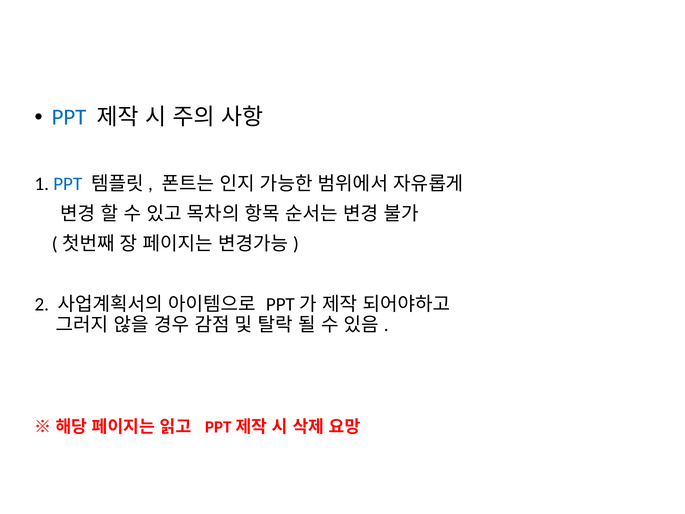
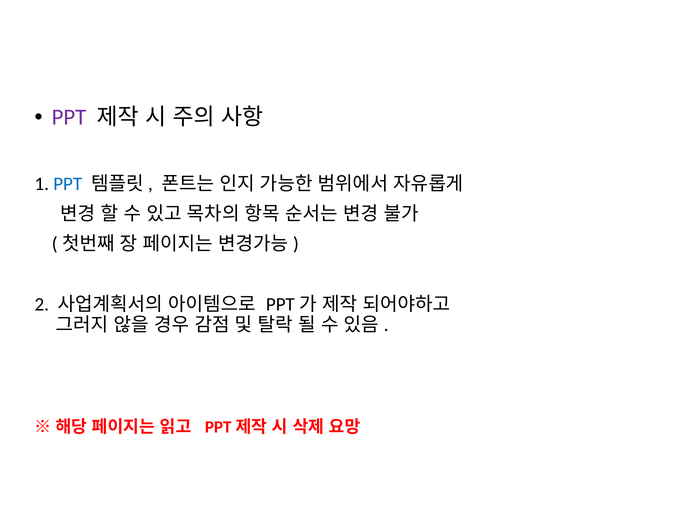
PPT at (69, 117) colour: blue -> purple
